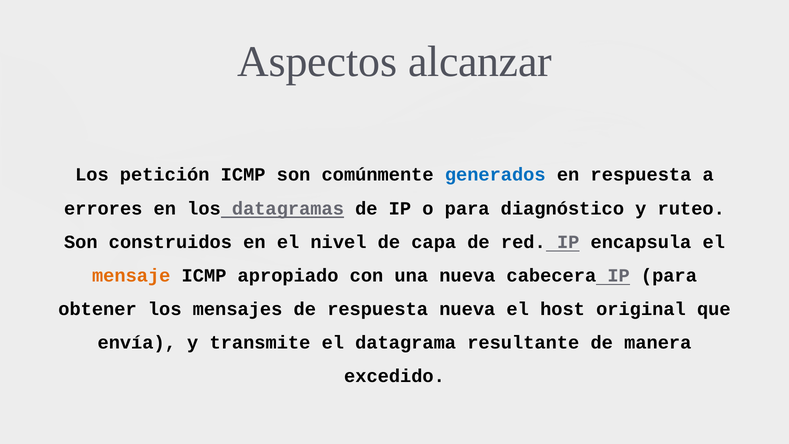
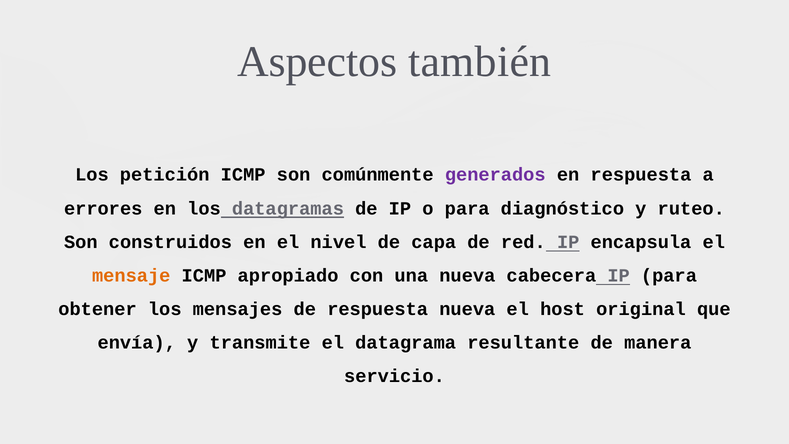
alcanzar: alcanzar -> también
generados colour: blue -> purple
excedido: excedido -> servicio
